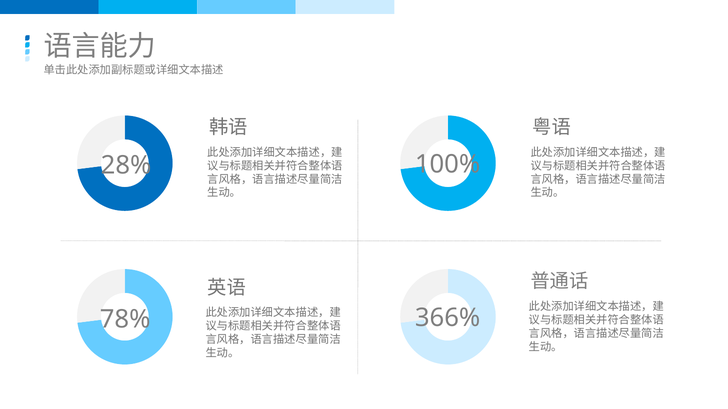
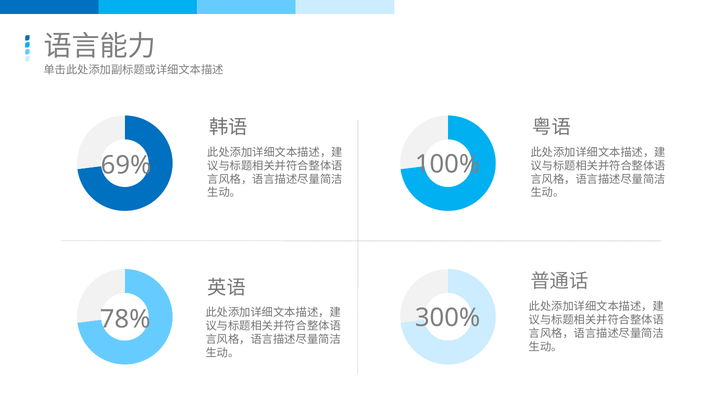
28%: 28% -> 69%
366%: 366% -> 300%
